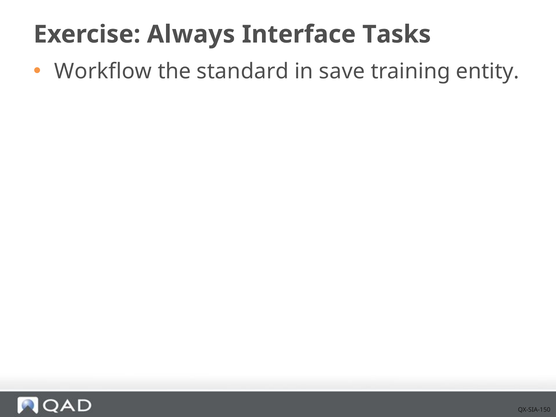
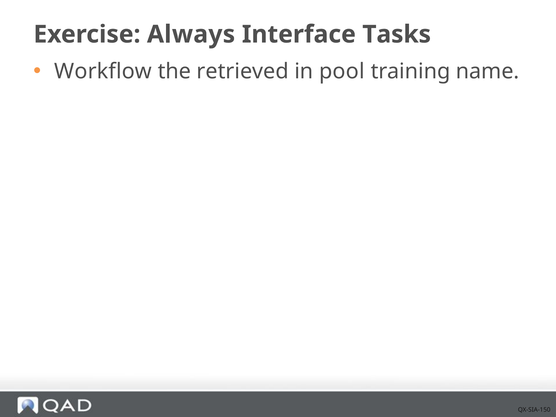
standard: standard -> retrieved
save: save -> pool
entity: entity -> name
